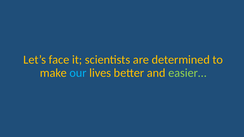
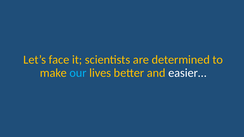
easier… colour: light green -> white
